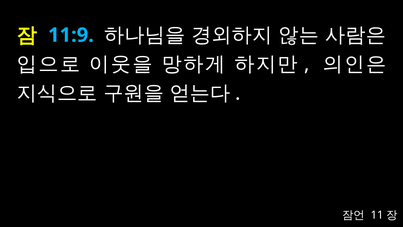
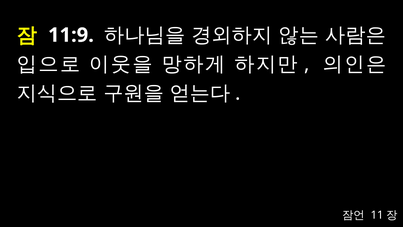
11:9 colour: light blue -> white
